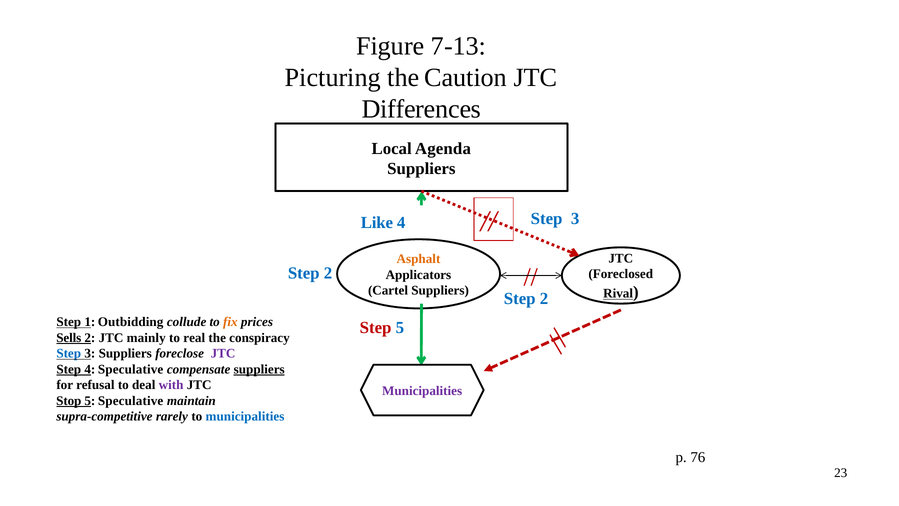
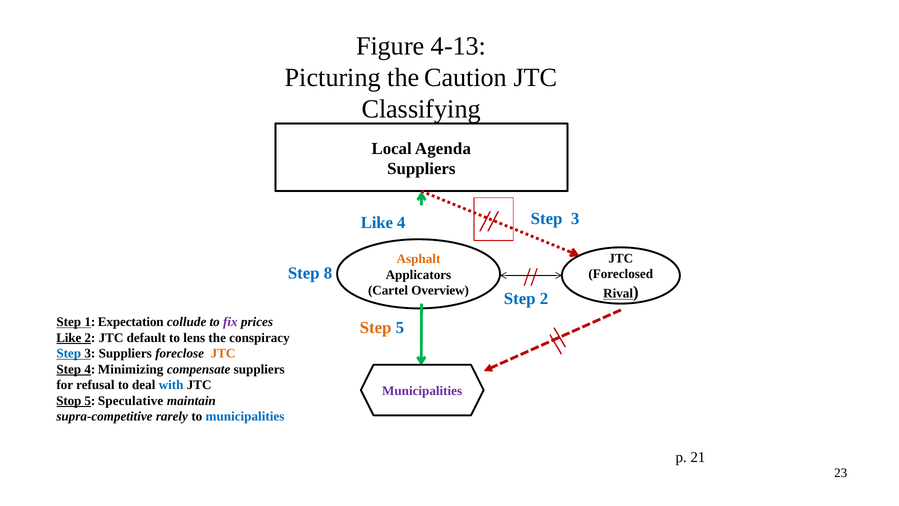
7-13: 7-13 -> 4-13
Differences: Differences -> Classifying
2 at (328, 273): 2 -> 8
Cartel Suppliers: Suppliers -> Overview
Outbidding: Outbidding -> Expectation
fix colour: orange -> purple
Step at (376, 328) colour: red -> orange
Sells at (69, 338): Sells -> Like
mainly: mainly -> default
real: real -> lens
JTC at (223, 353) colour: purple -> orange
4 Speculative: Speculative -> Minimizing
suppliers at (259, 369) underline: present -> none
with colour: purple -> blue
76: 76 -> 21
